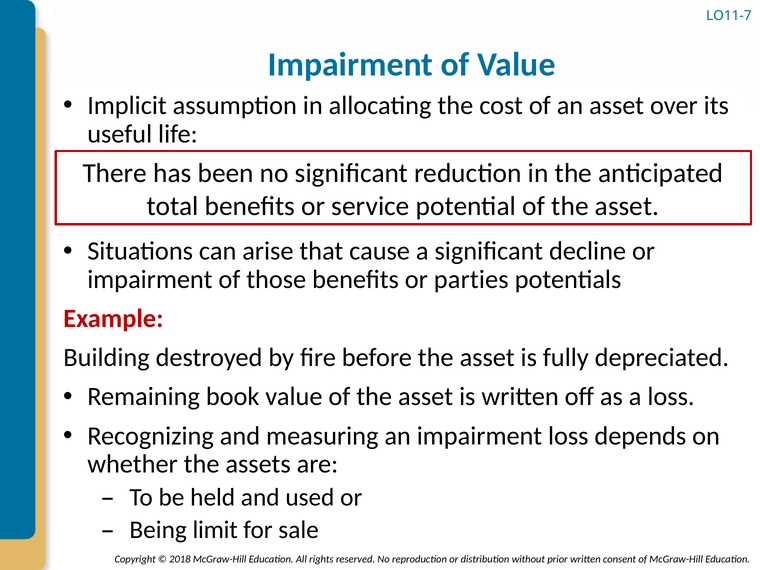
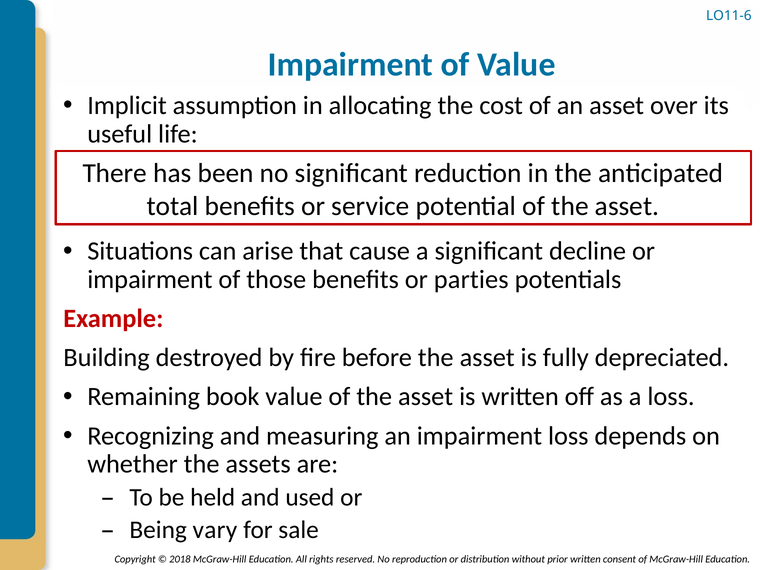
LO11-7: LO11-7 -> LO11-6
limit: limit -> vary
